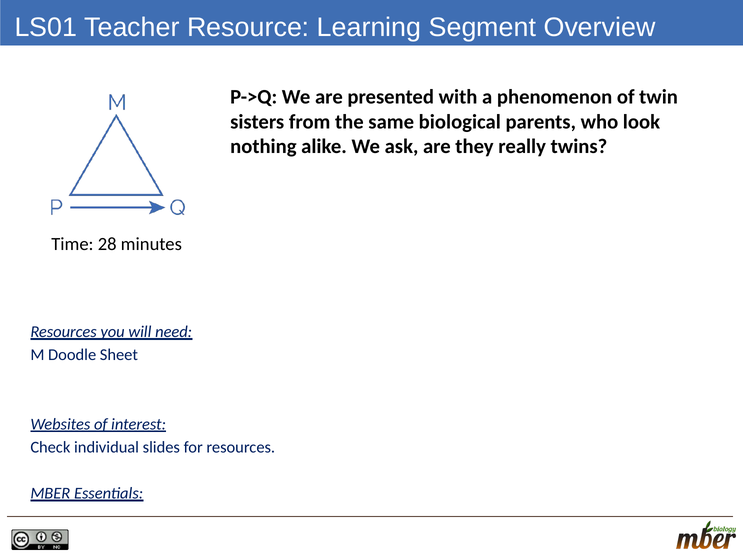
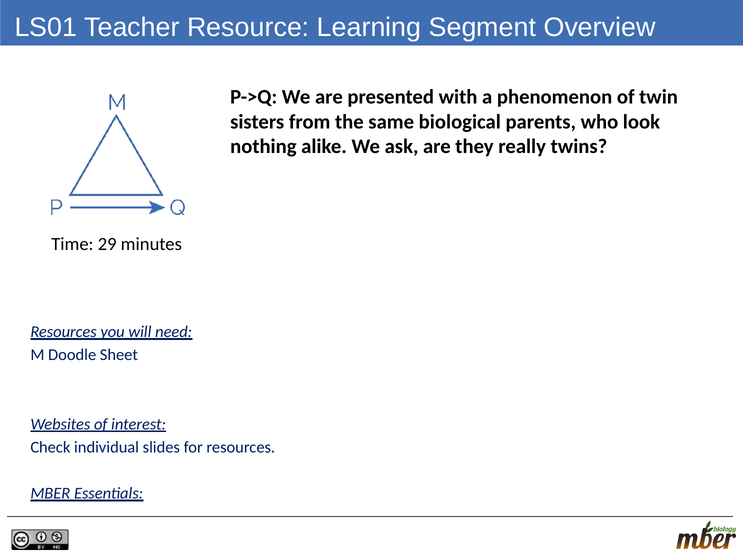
28: 28 -> 29
